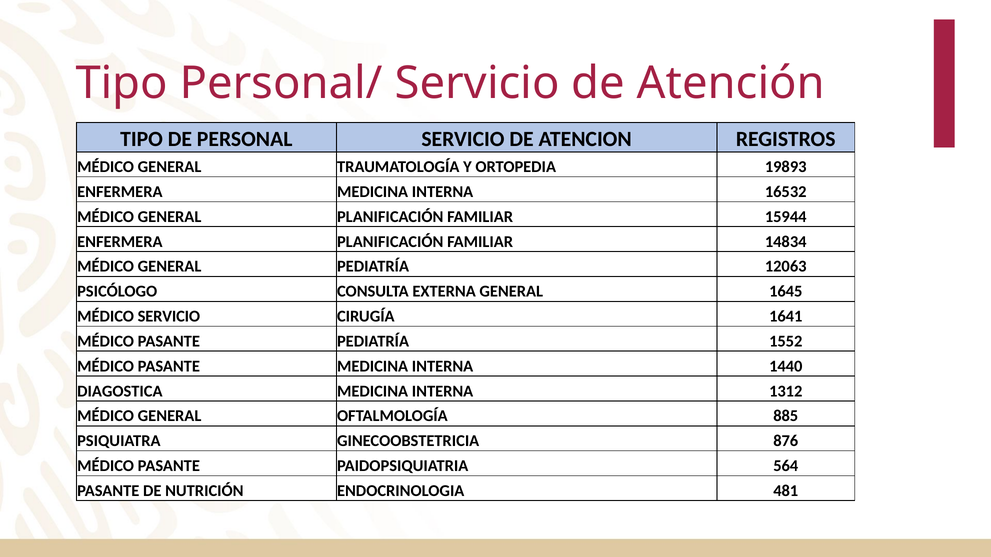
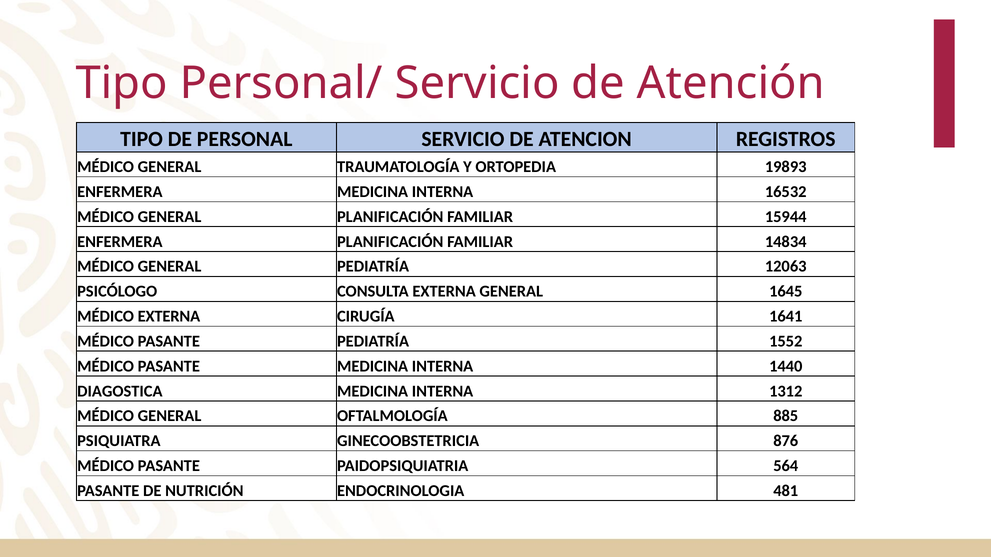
MÉDICO SERVICIO: SERVICIO -> EXTERNA
